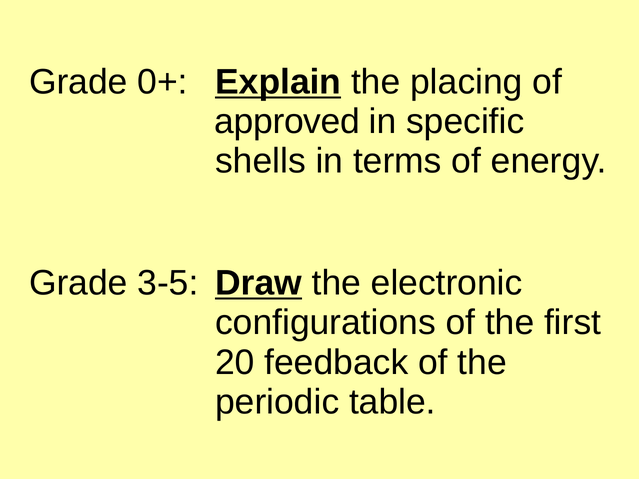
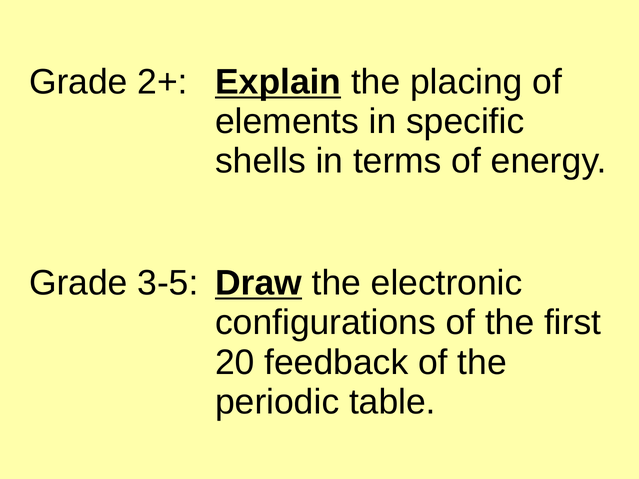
0+: 0+ -> 2+
approved: approved -> elements
